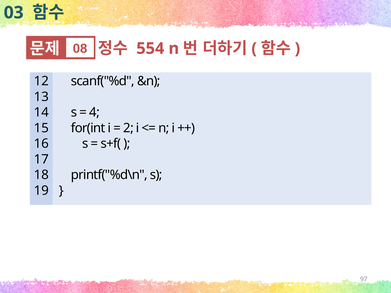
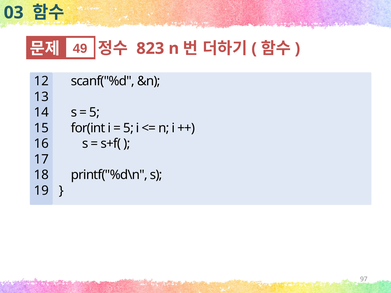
554: 554 -> 823
08: 08 -> 49
4 at (94, 112): 4 -> 5
2 at (128, 128): 2 -> 5
